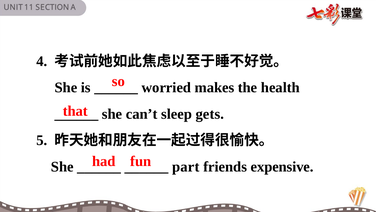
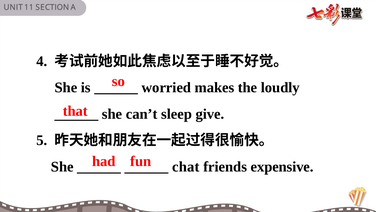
health: health -> loudly
gets: gets -> give
part: part -> chat
